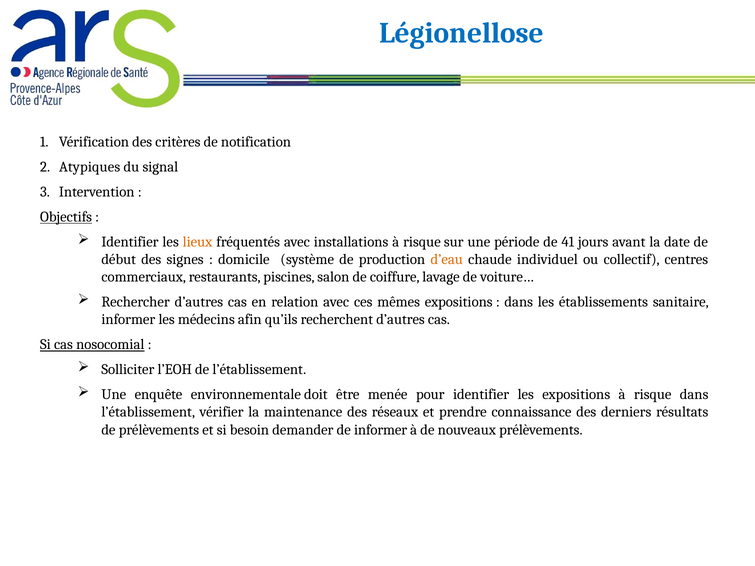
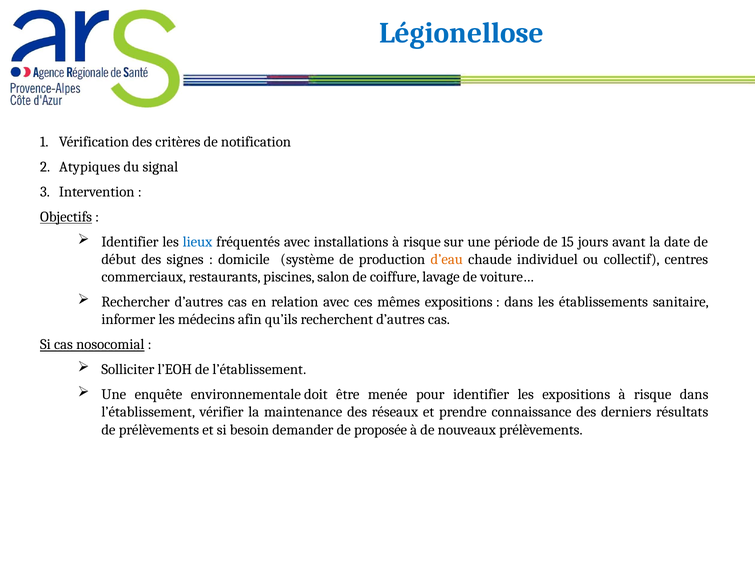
lieux colour: orange -> blue
41: 41 -> 15
de informer: informer -> proposée
